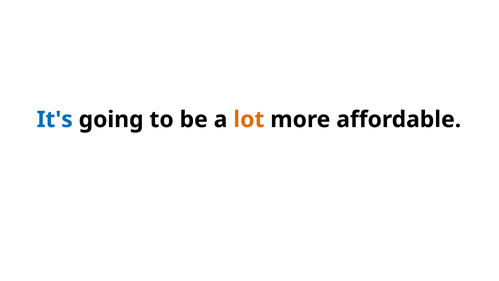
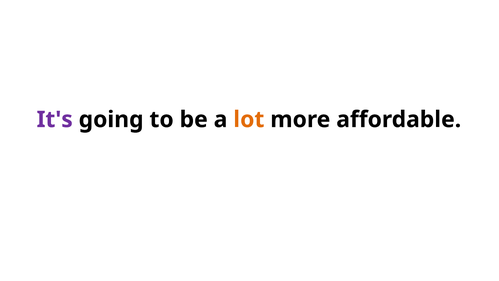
It's colour: blue -> purple
